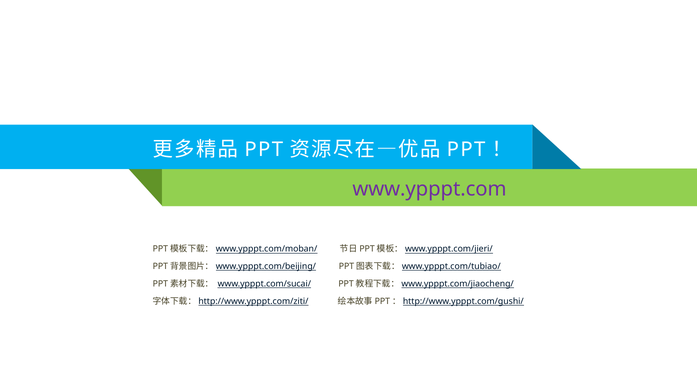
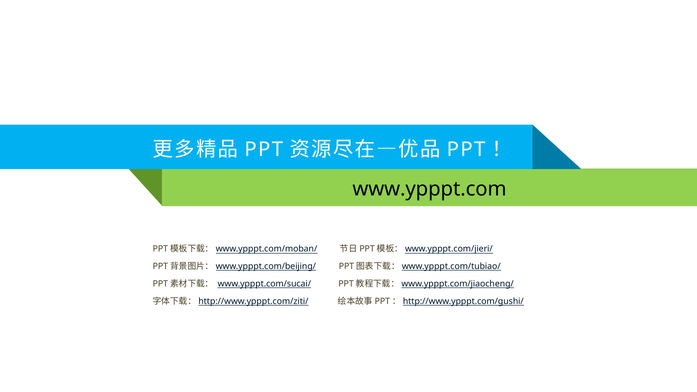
www.ypppt.com colour: purple -> black
